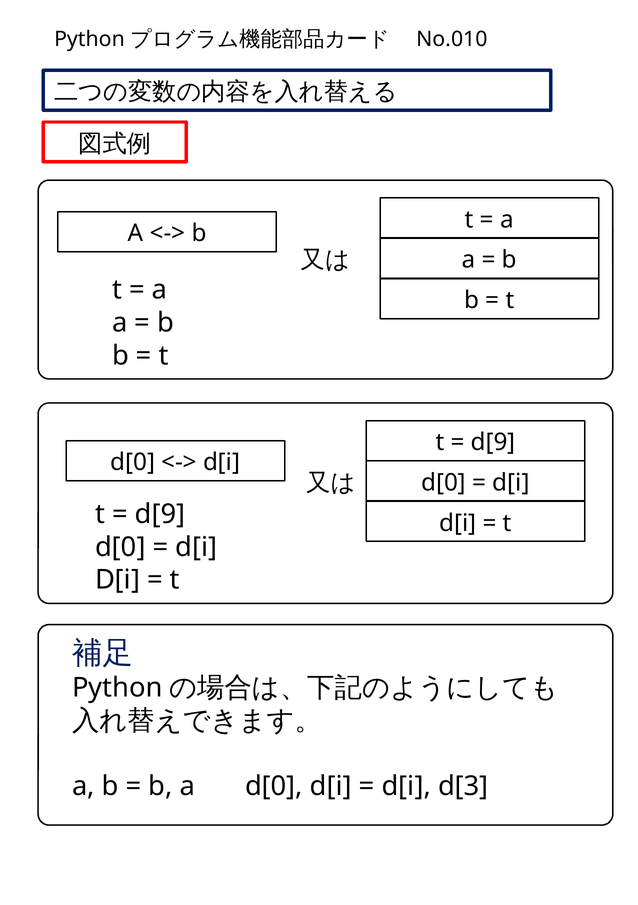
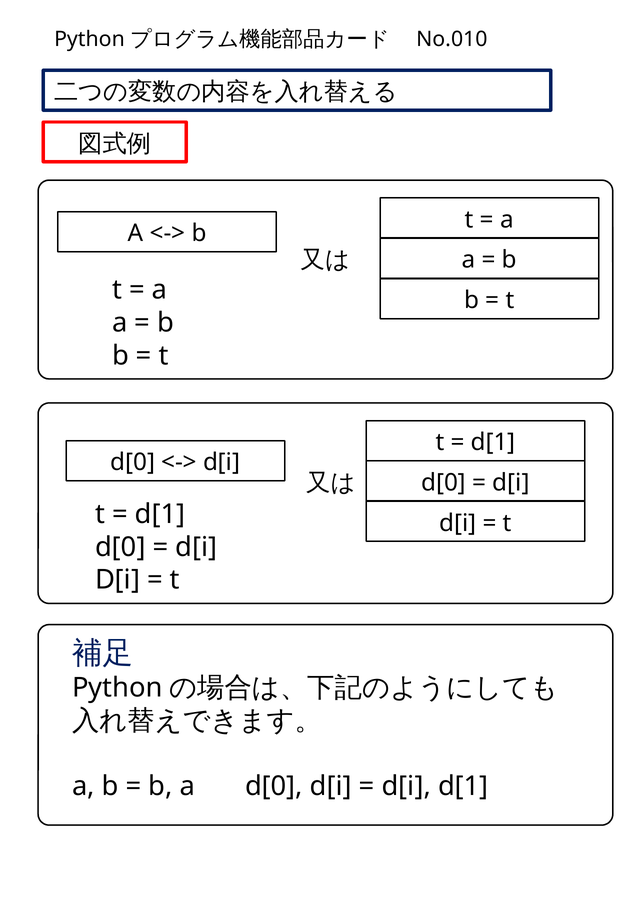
d[9 at (493, 442): d[9 -> d[1
d[9 at (160, 514): d[9 -> d[1
d[i d[3: d[3 -> d[1
